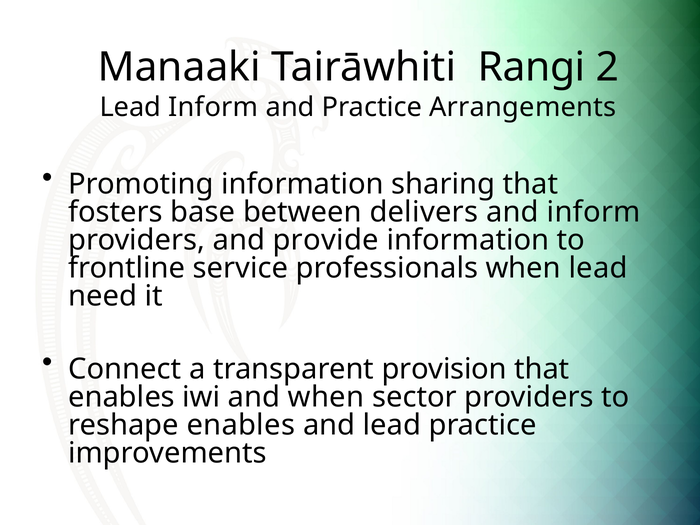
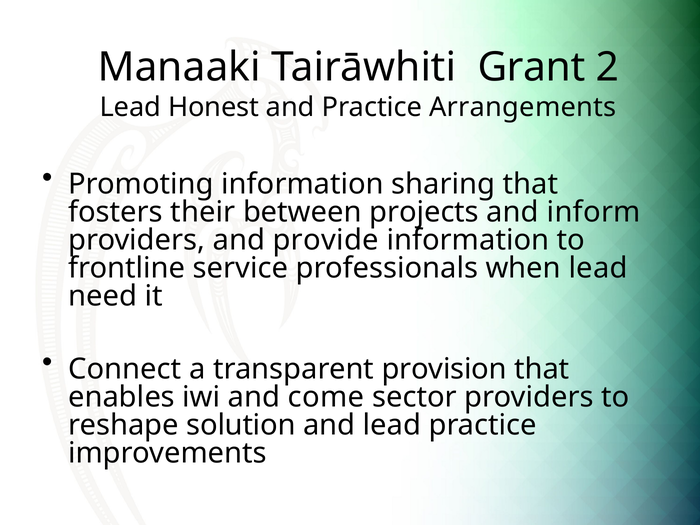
Rangi: Rangi -> Grant
Lead Inform: Inform -> Honest
base: base -> their
delivers: delivers -> projects
and when: when -> come
reshape enables: enables -> solution
